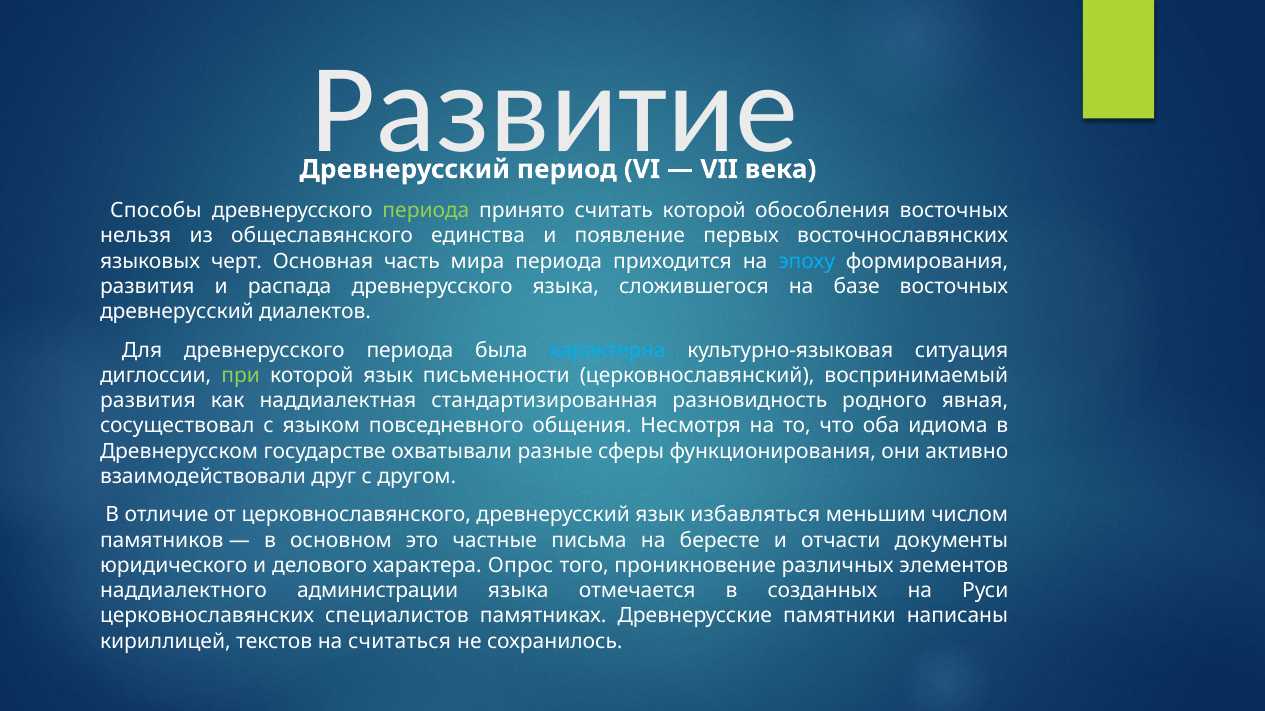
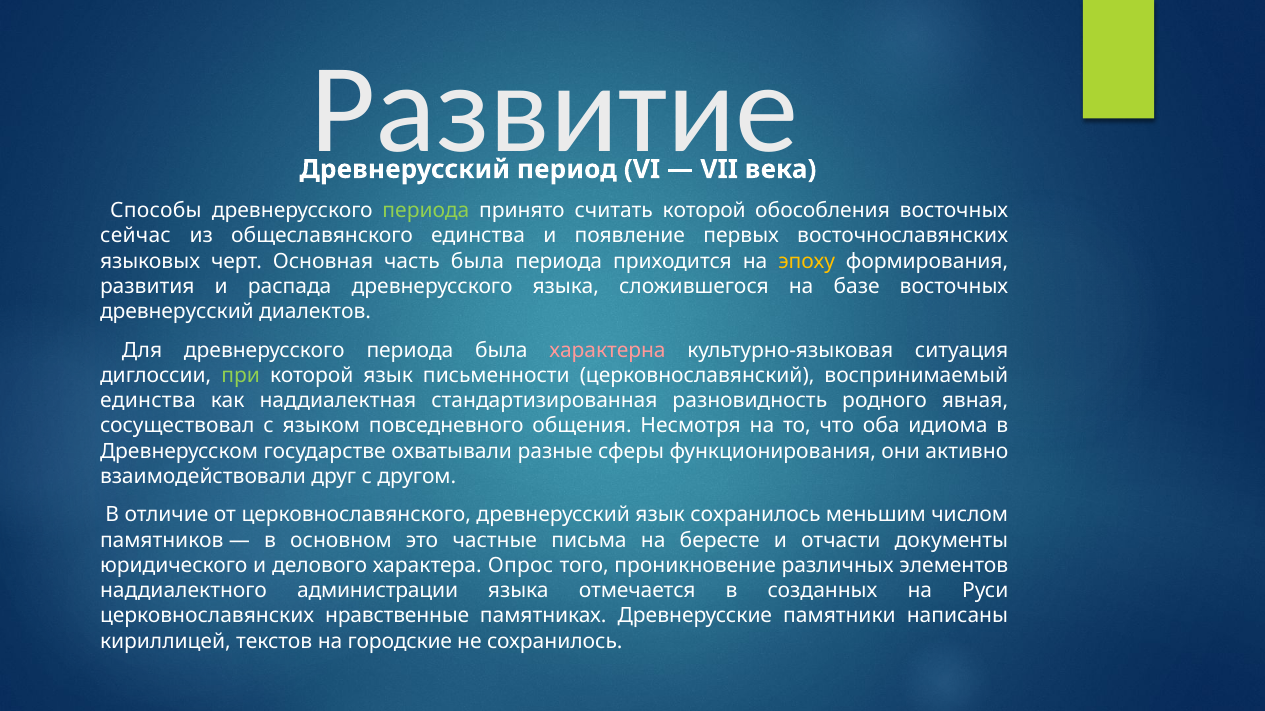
нельзя: нельзя -> сейчас
часть мира: мира -> была
эпоху colour: light blue -> yellow
характерна colour: light blue -> pink
развития at (148, 401): развития -> единства
язык избавляться: избавляться -> сохранилось
специалистов: специалистов -> нравственные
считаться: считаться -> городские
